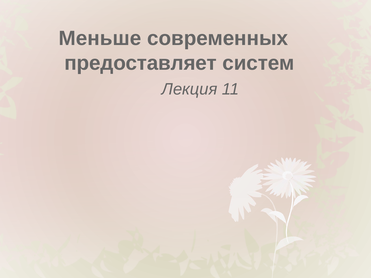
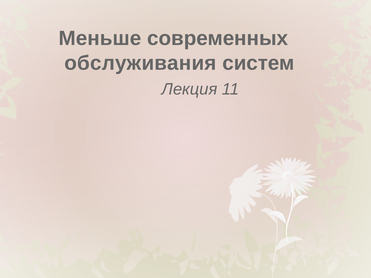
предоставляет: предоставляет -> обслуживания
